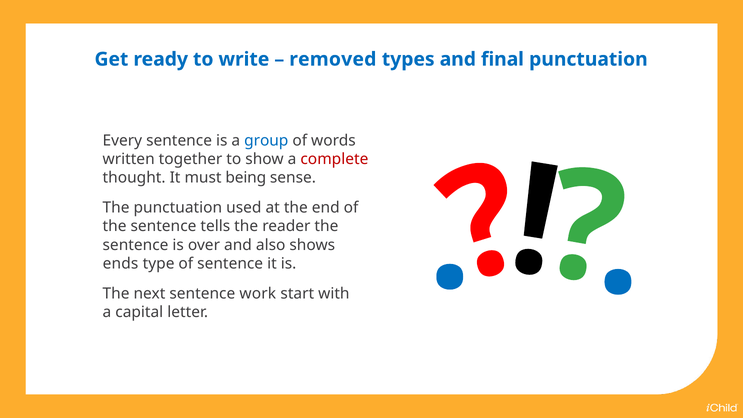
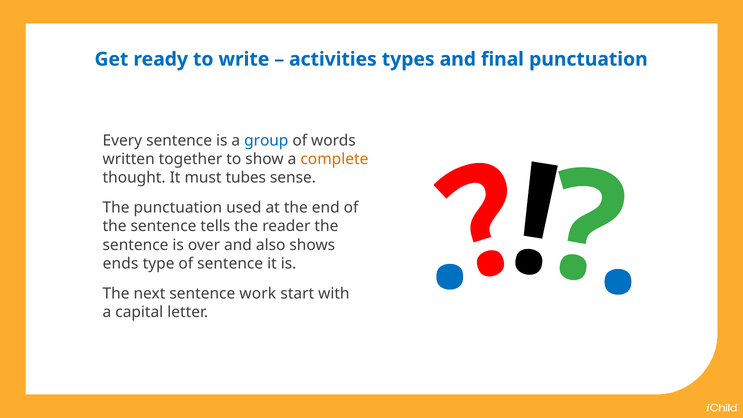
removed: removed -> activities
complete colour: red -> orange
being: being -> tubes
